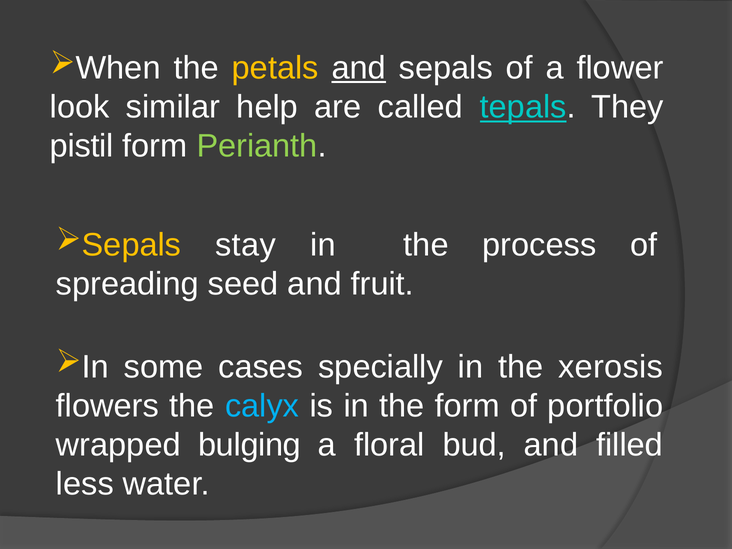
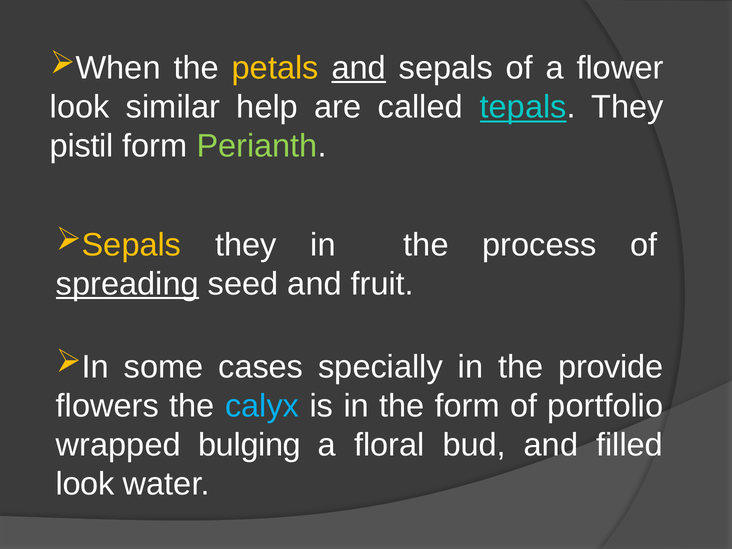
stay at (246, 245): stay -> they
spreading underline: none -> present
xerosis: xerosis -> provide
less at (85, 484): less -> look
